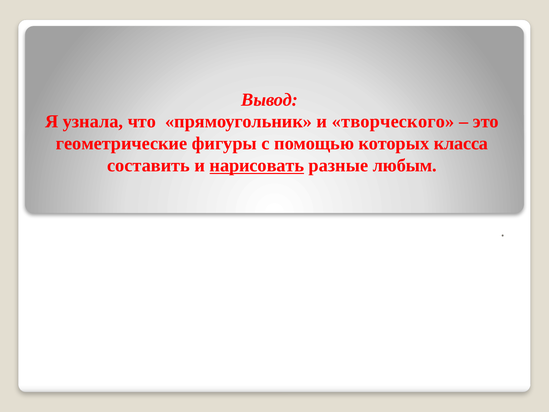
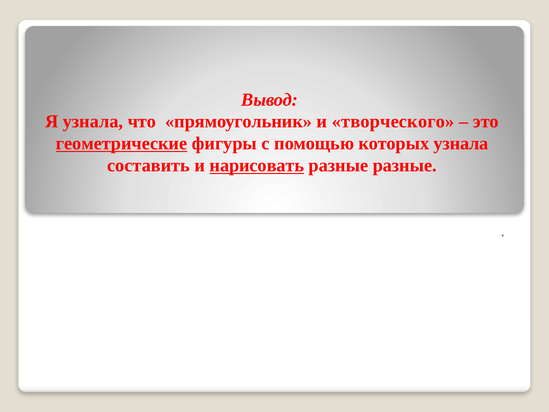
геометрические underline: none -> present
которых класса: класса -> узнала
разные любым: любым -> разные
